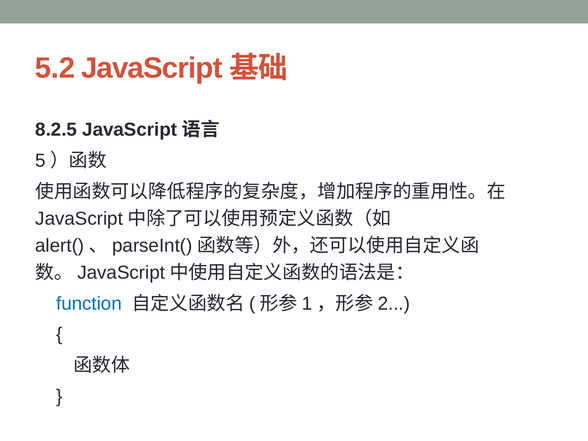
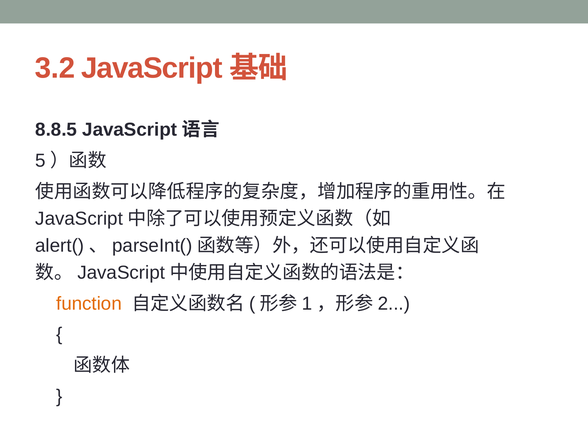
5.2: 5.2 -> 3.2
8.2.5: 8.2.5 -> 8.8.5
function colour: blue -> orange
